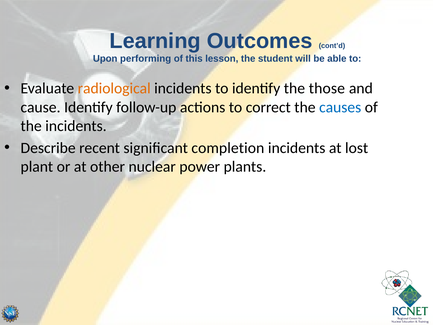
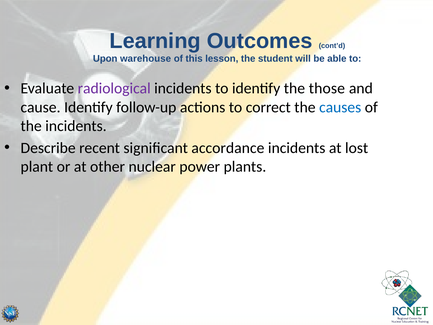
performing: performing -> warehouse
radiological colour: orange -> purple
completion: completion -> accordance
